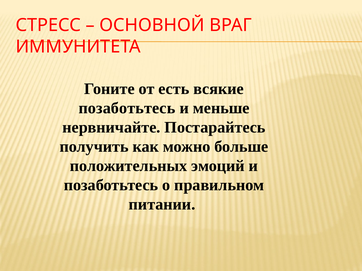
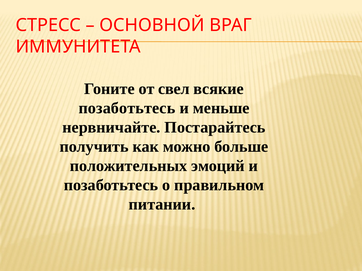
есть: есть -> свел
